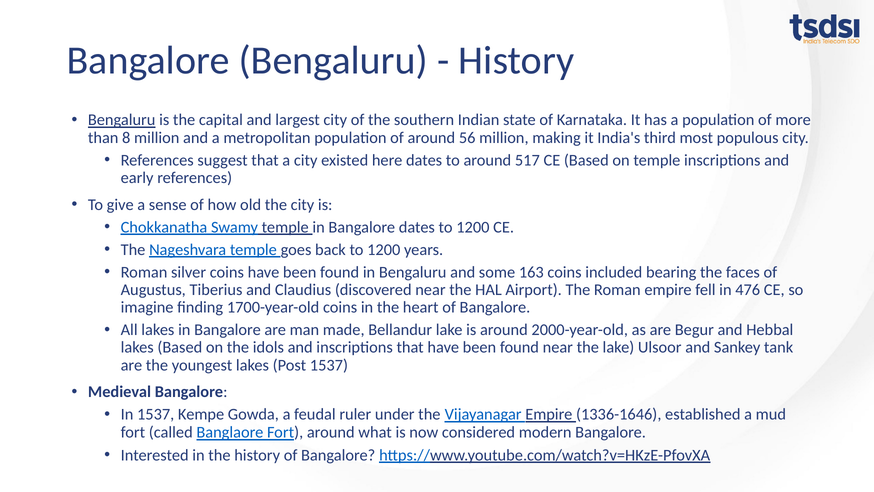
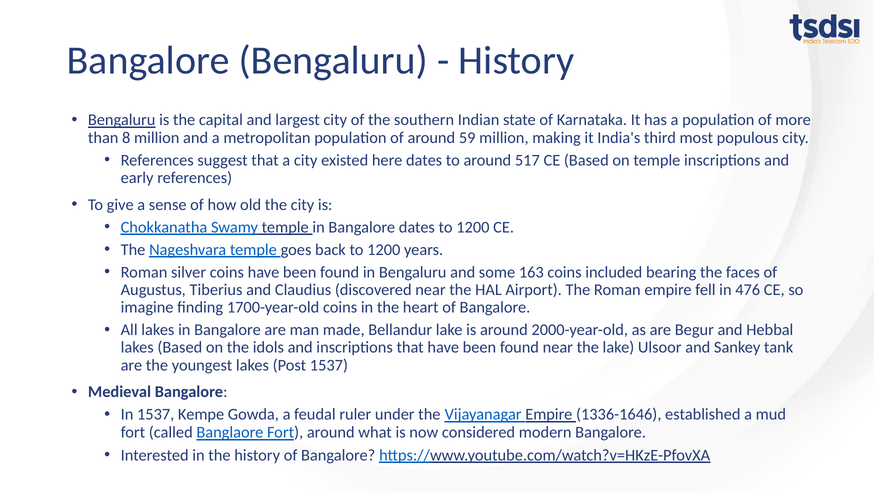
56: 56 -> 59
